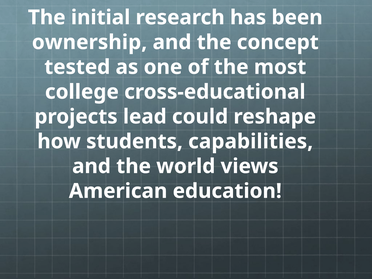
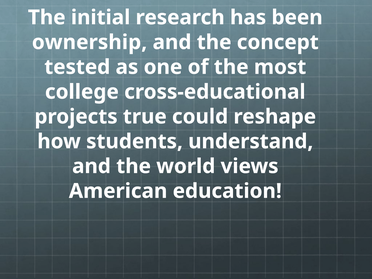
lead: lead -> true
capabilities: capabilities -> understand
